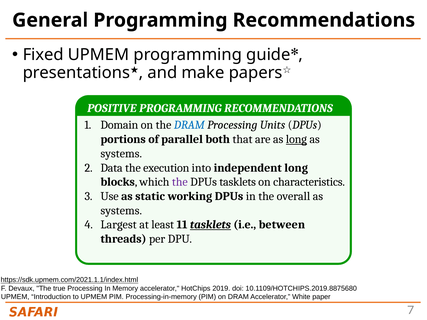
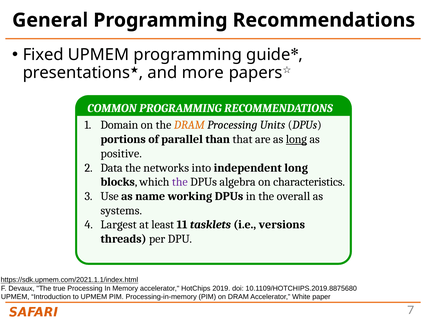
make: make -> more
POSITIVE: POSITIVE -> COMMON
DRAM at (189, 125) colour: blue -> orange
both: both -> than
systems at (121, 154): systems -> positive
execution: execution -> networks
DPUs tasklets: tasklets -> algebra
static: static -> name
tasklets at (210, 225) underline: present -> none
between: between -> versions
